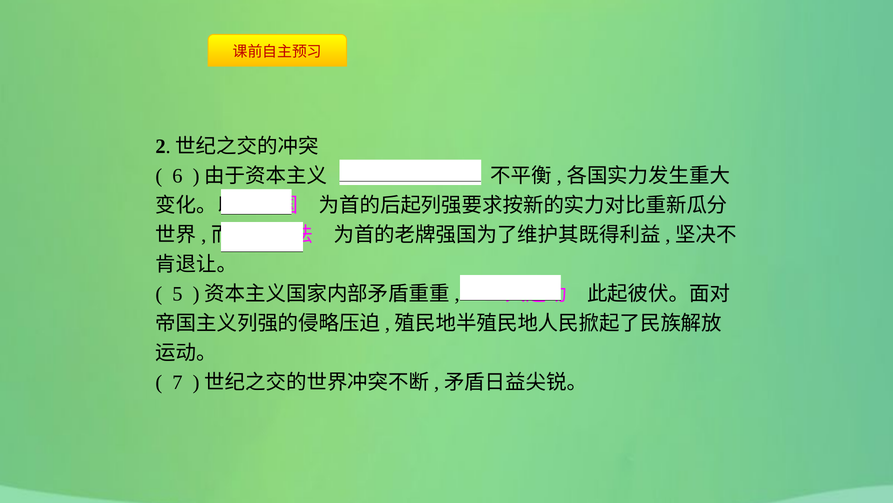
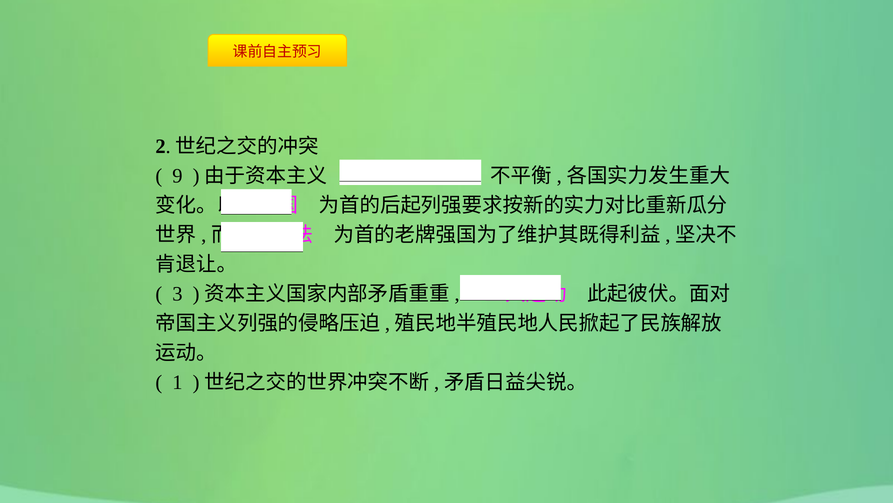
6: 6 -> 9
5: 5 -> 3
7: 7 -> 1
